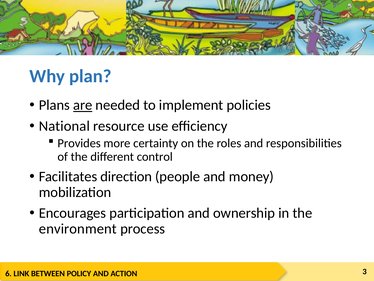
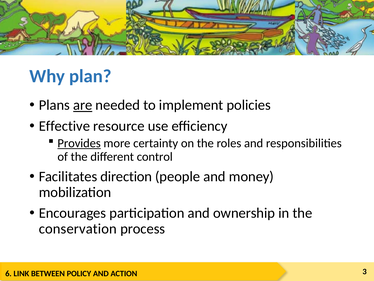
National: National -> Effective
Provides underline: none -> present
environment: environment -> conservation
